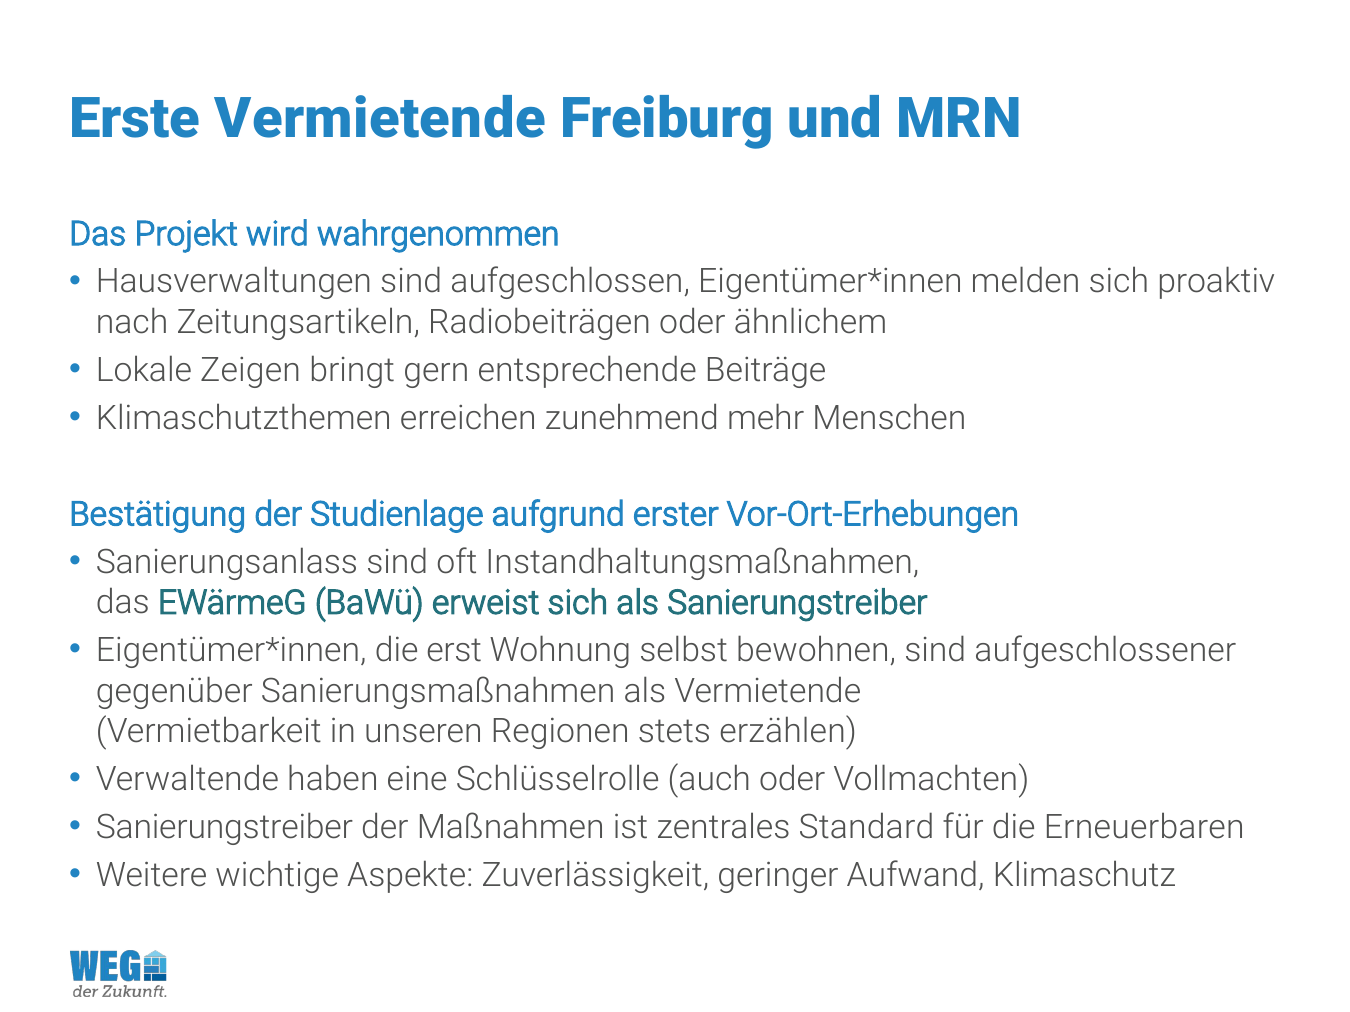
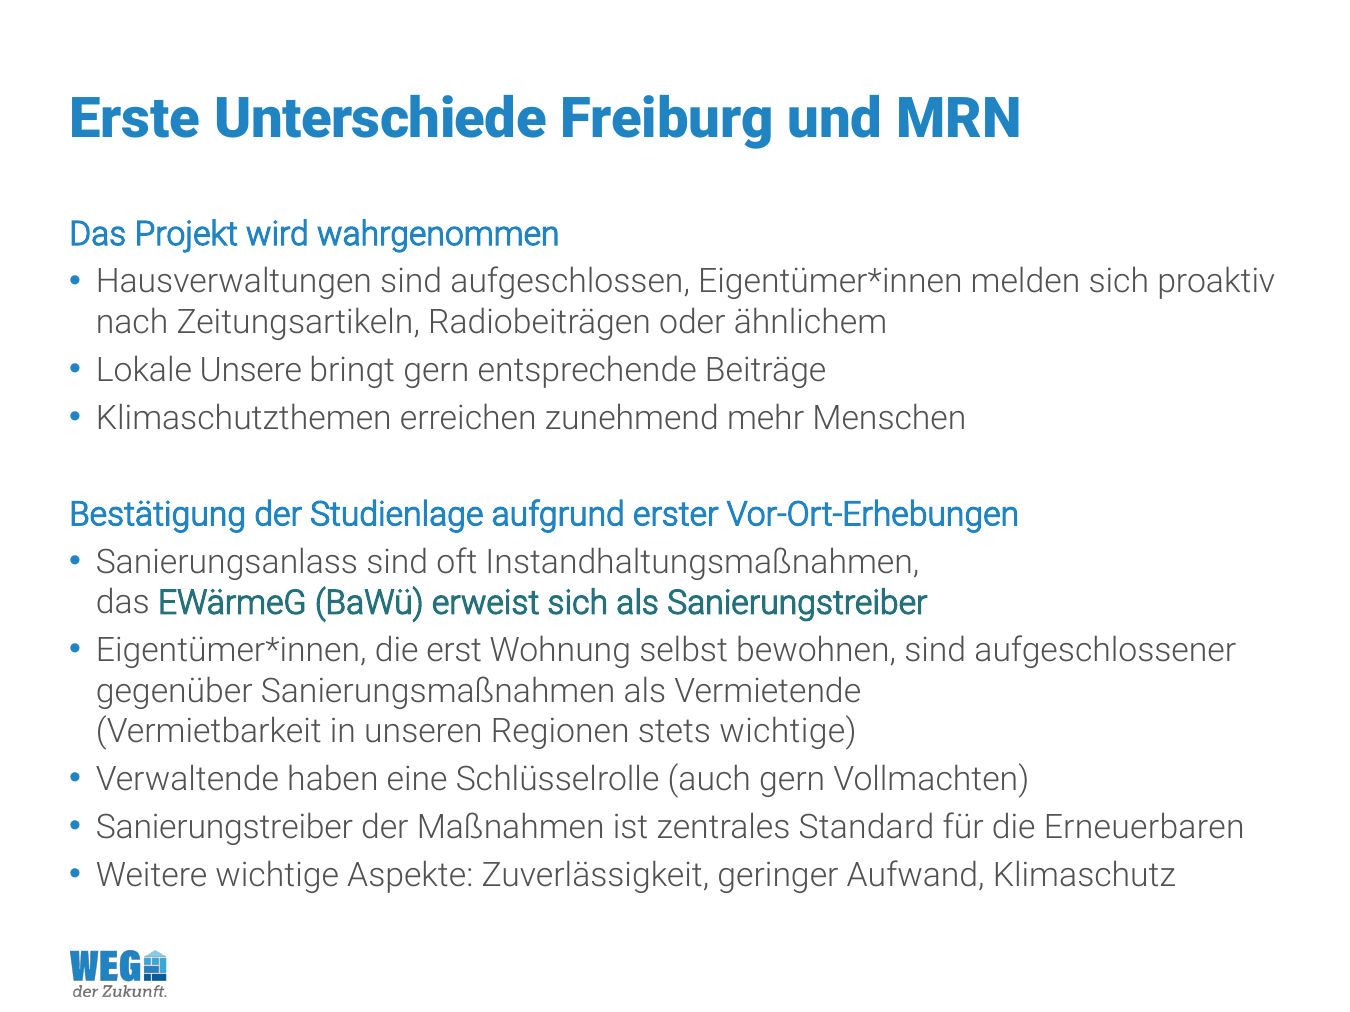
Erste Vermietende: Vermietende -> Unterschiede
Zeigen: Zeigen -> Unsere
stets erzählen: erzählen -> wichtige
auch oder: oder -> gern
